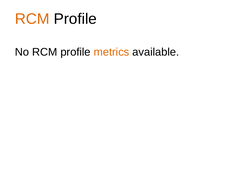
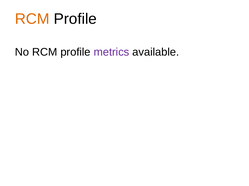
metrics colour: orange -> purple
